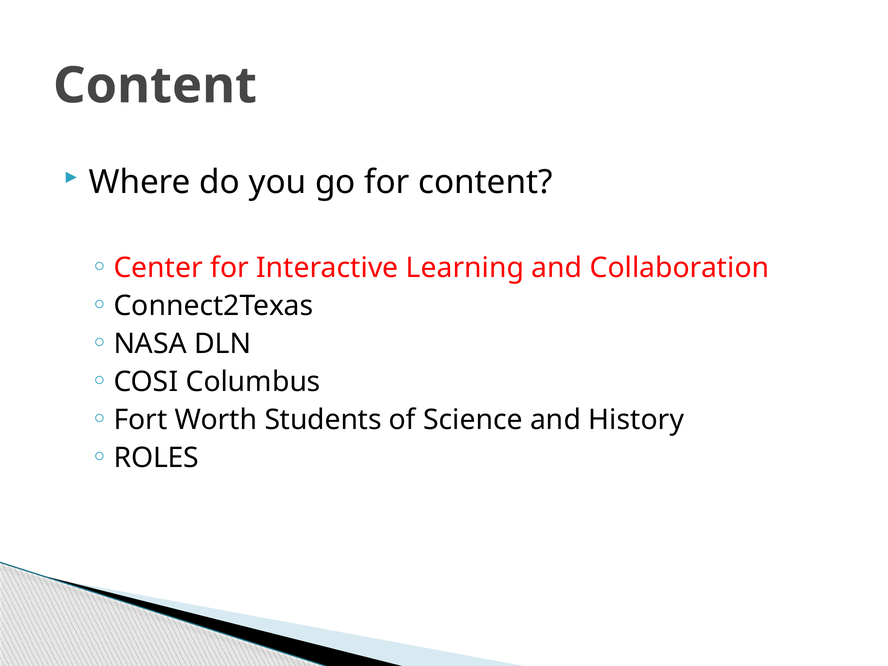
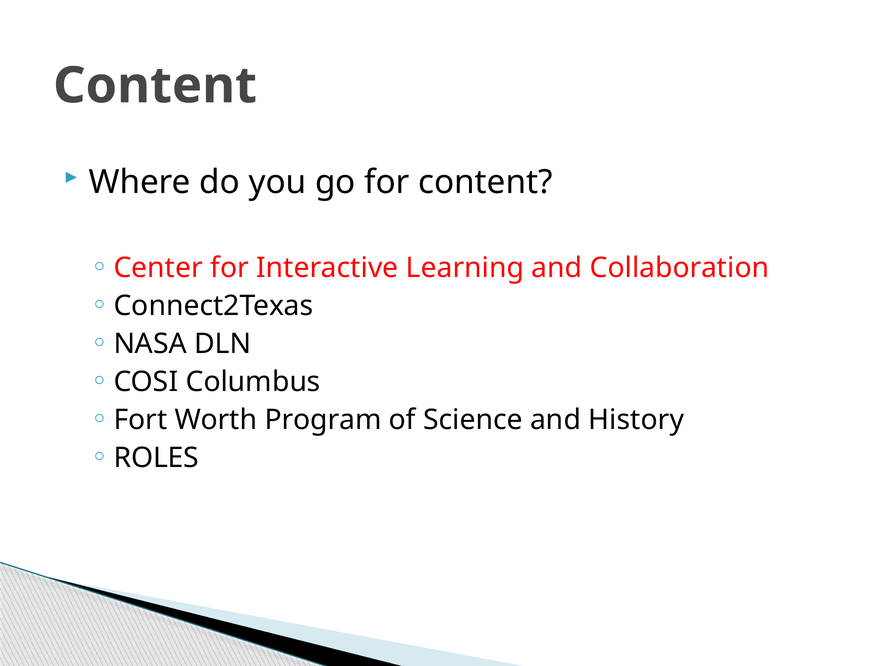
Students: Students -> Program
